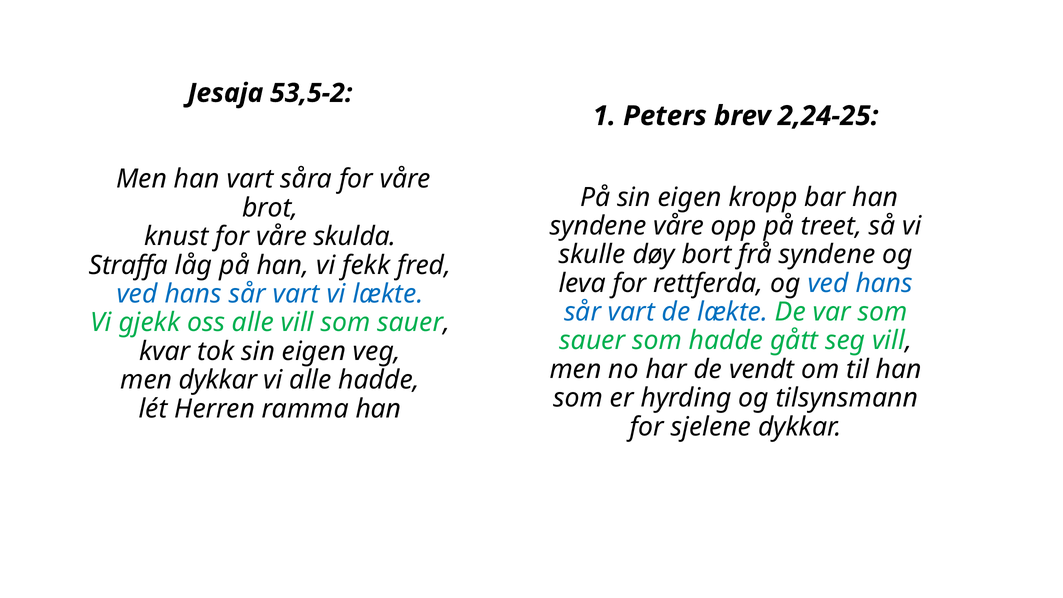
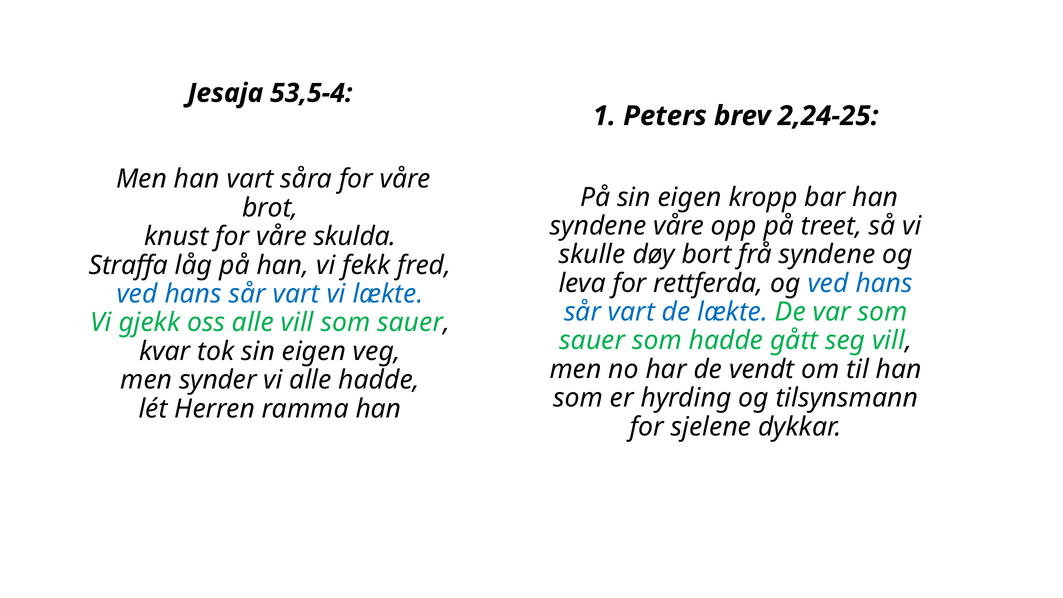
53,5-2: 53,5-2 -> 53,5-4
men dykkar: dykkar -> synder
